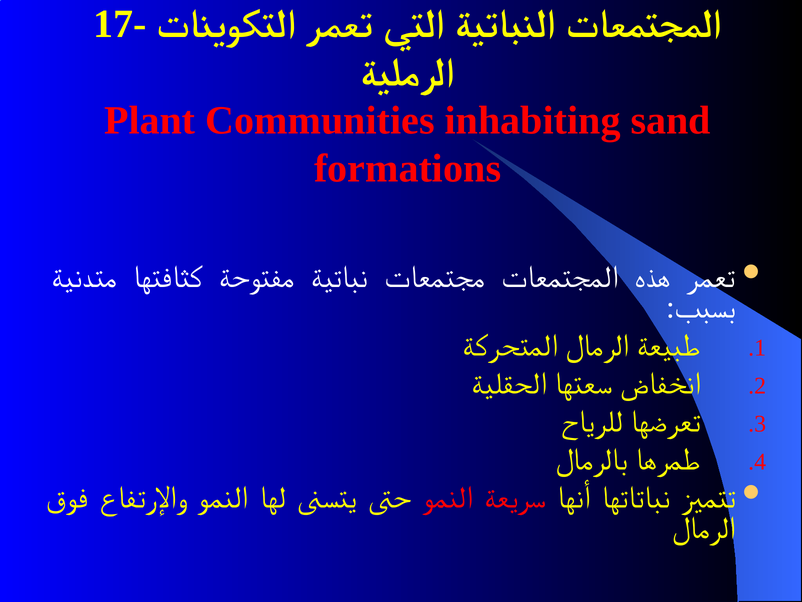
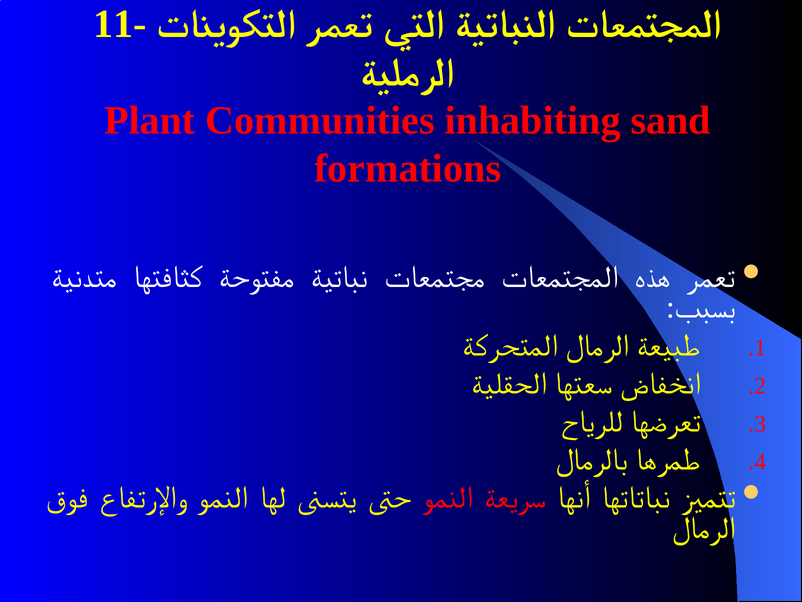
17-: 17- -> 11-
